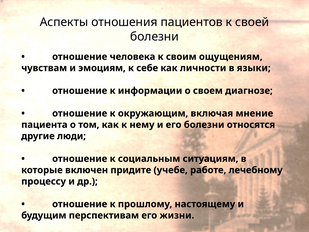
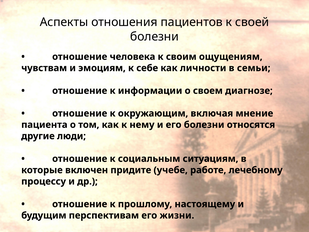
языки: языки -> семьи
